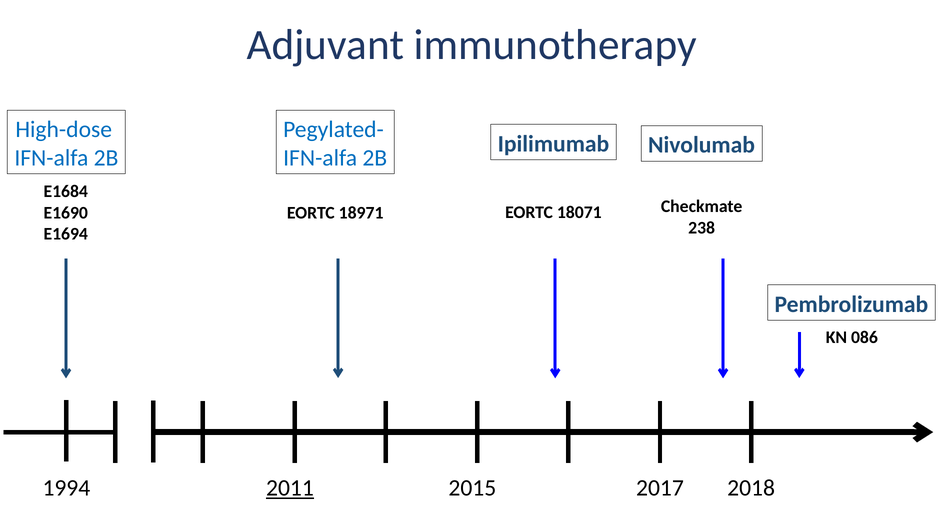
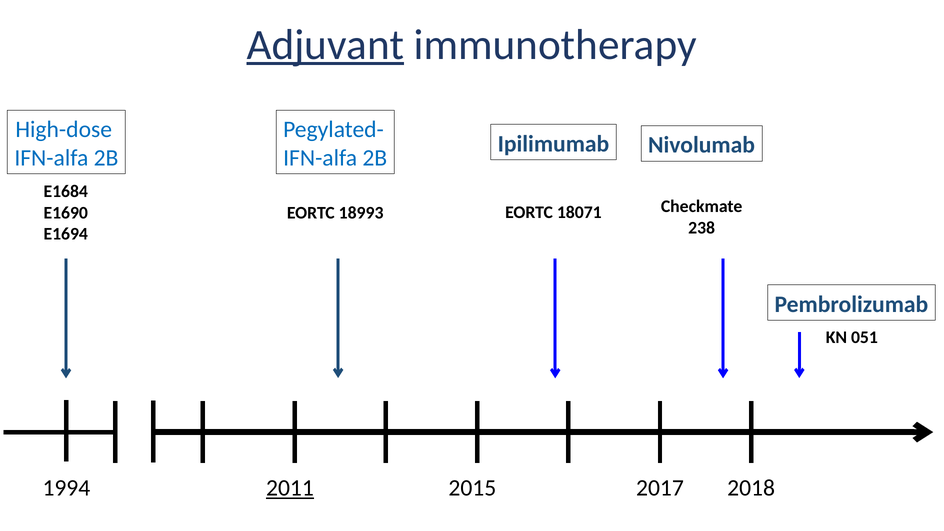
Adjuvant underline: none -> present
18971: 18971 -> 18993
086: 086 -> 051
